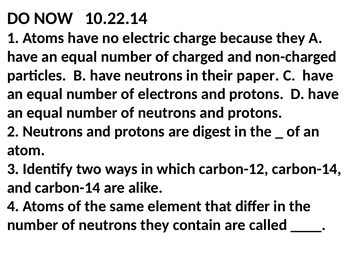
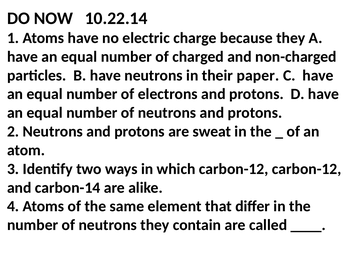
digest: digest -> sweat
carbon-12 carbon-14: carbon-14 -> carbon-12
